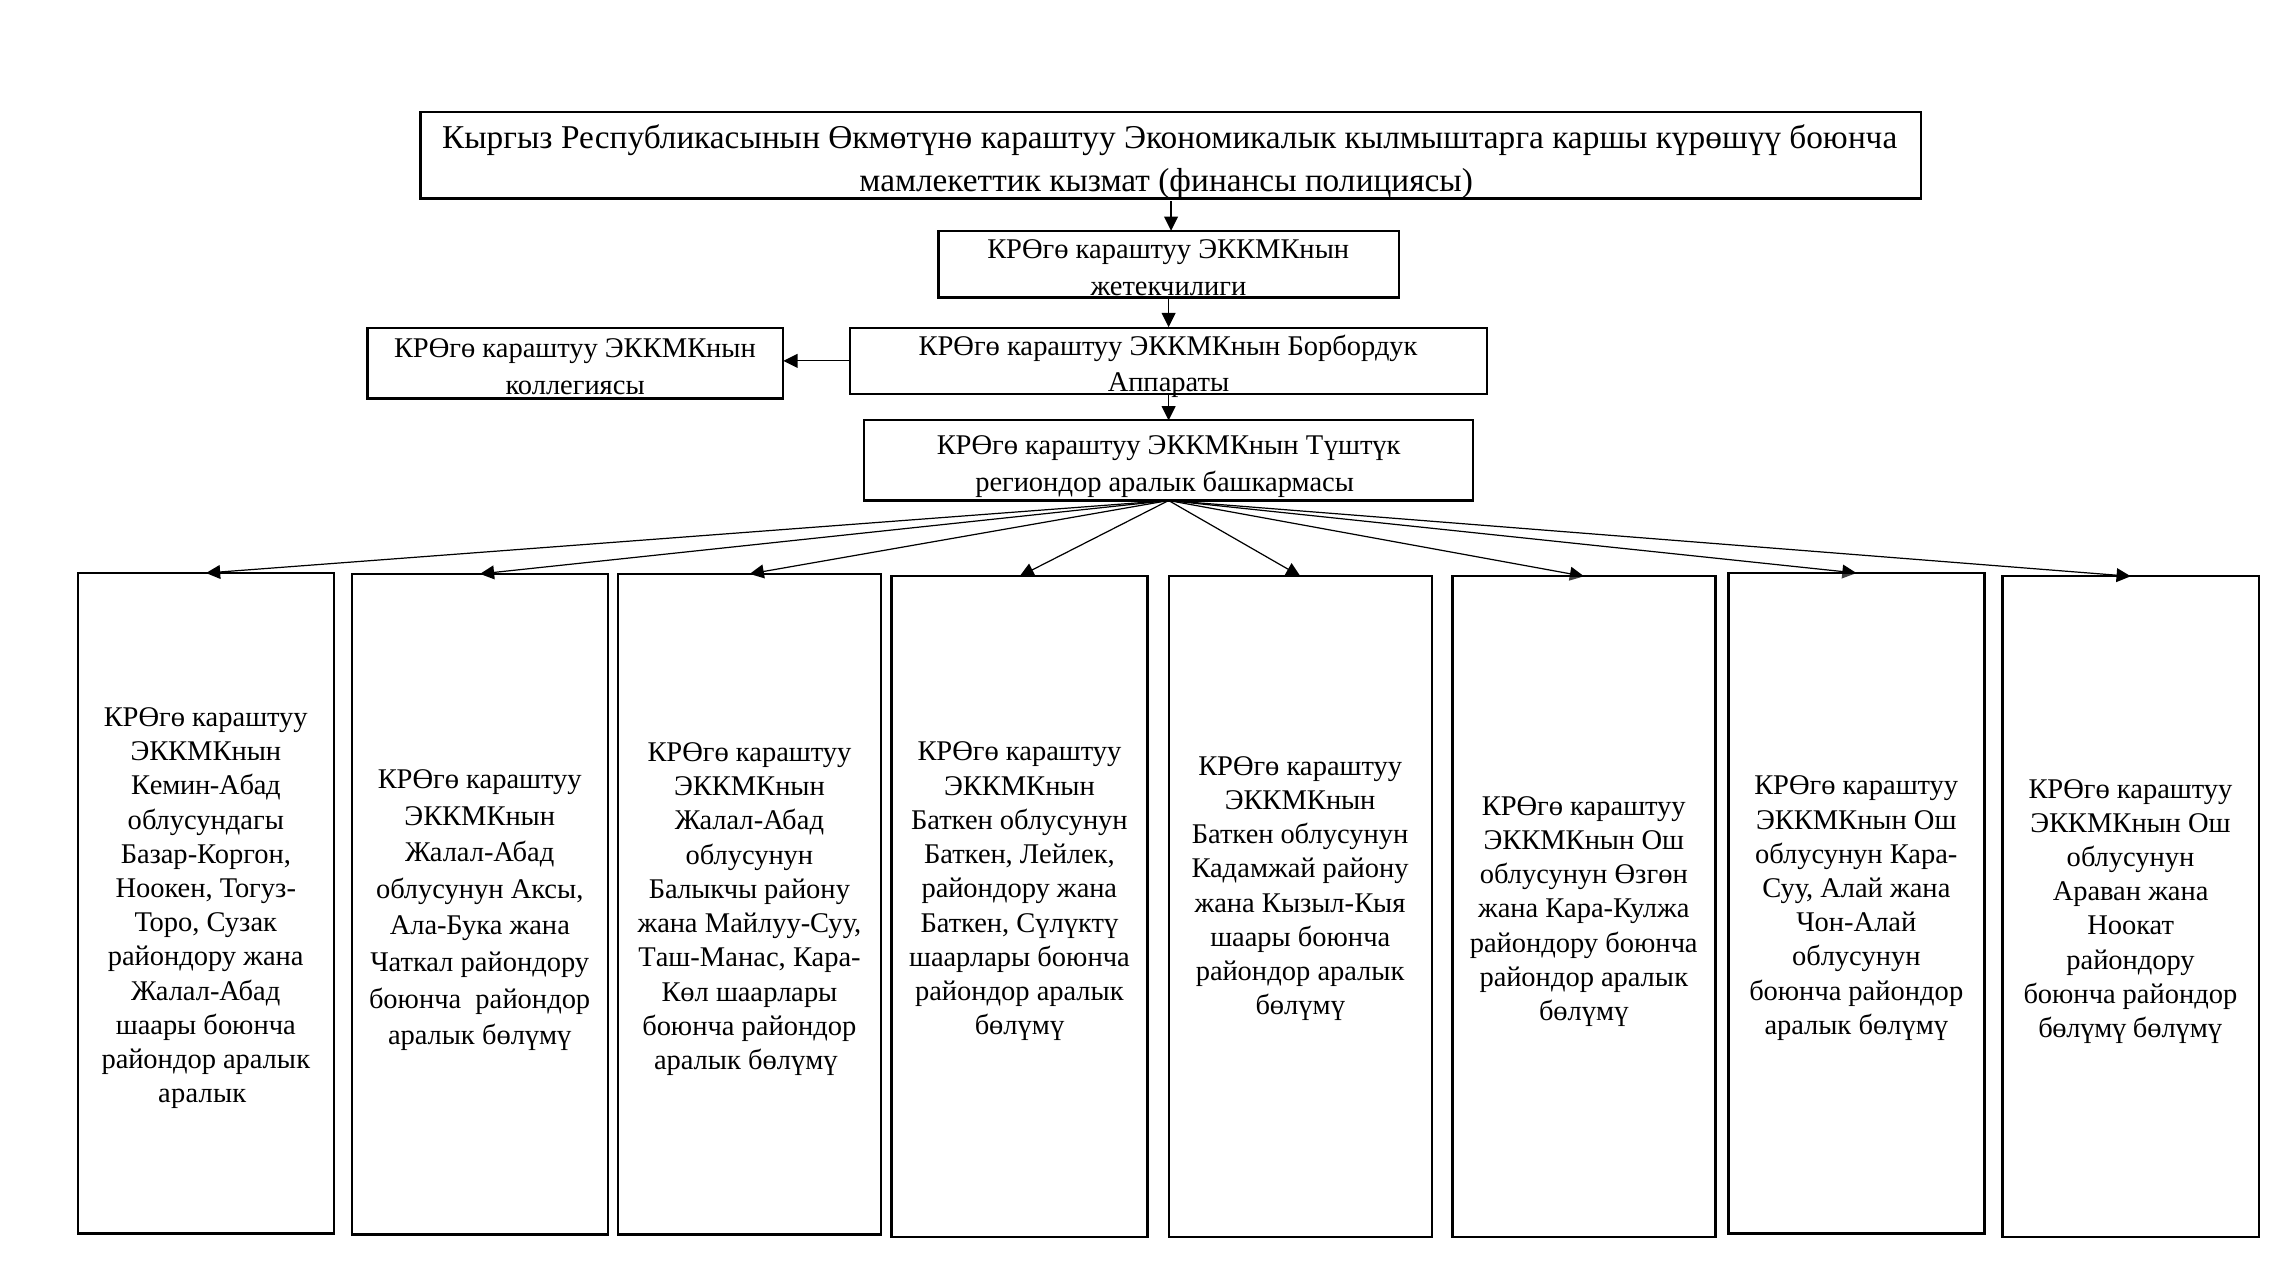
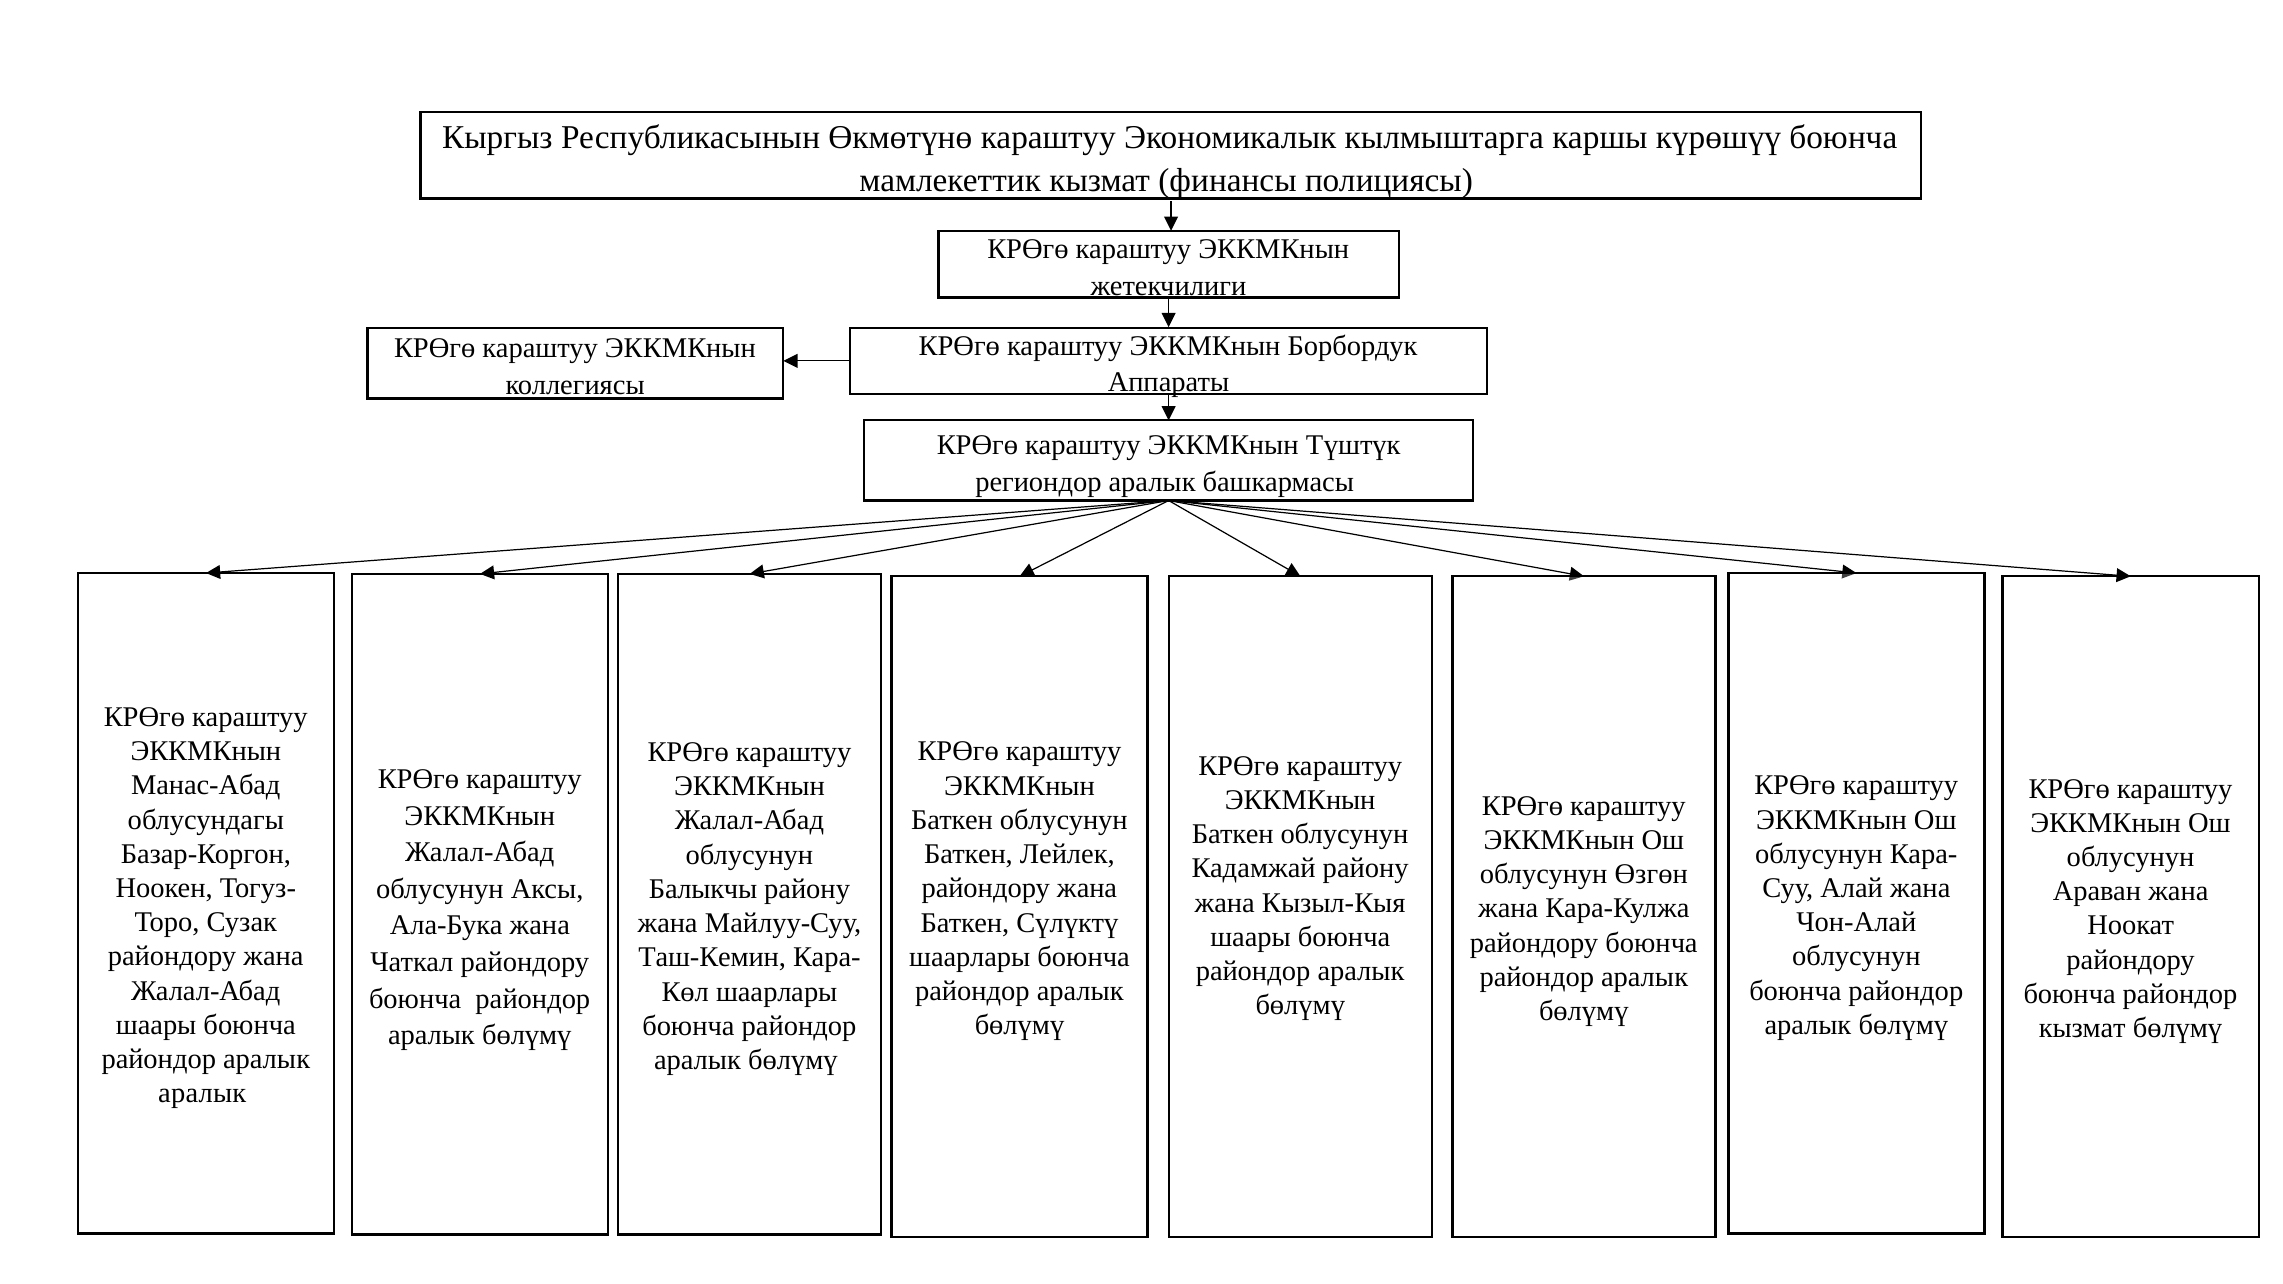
Кемин-Абад: Кемин-Абад -> Манас-Абад
Таш-Манас: Таш-Манас -> Таш-Кемин
бөлүмү at (2082, 1028): бөлүмү -> кызмат
